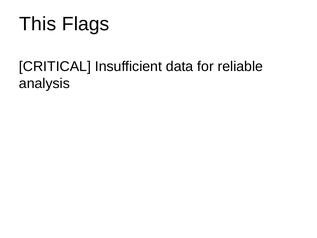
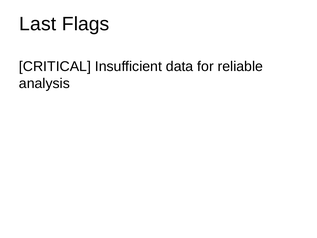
This: This -> Last
